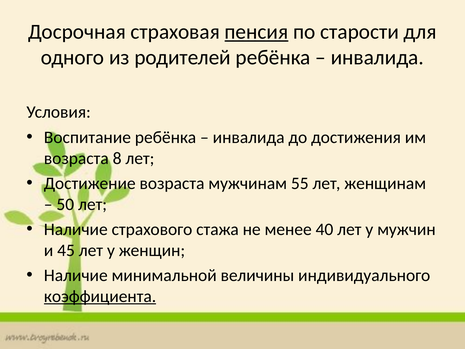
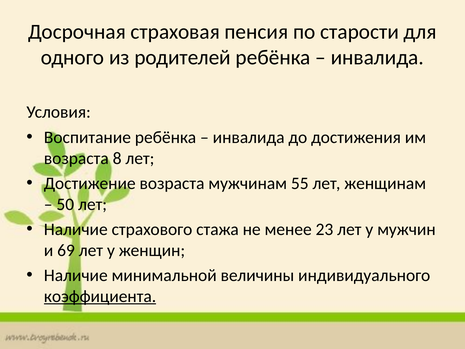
пенсия underline: present -> none
40: 40 -> 23
45: 45 -> 69
